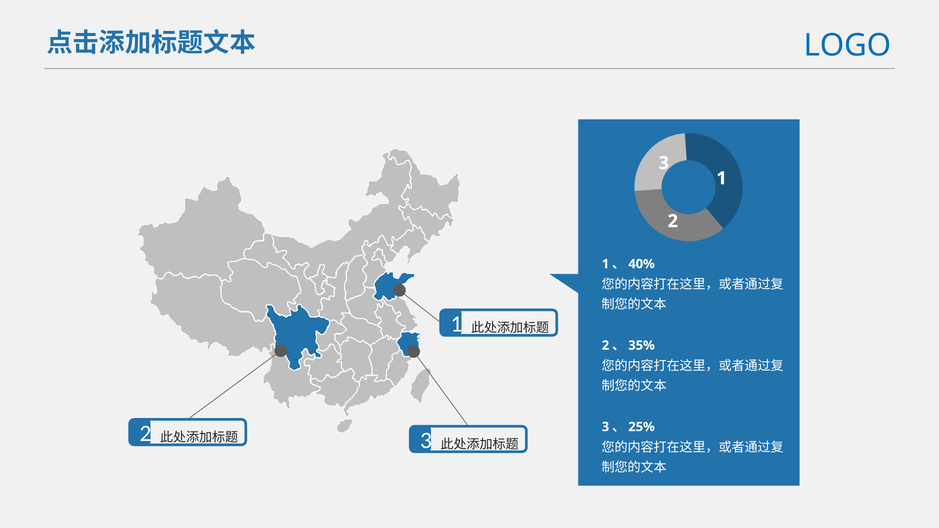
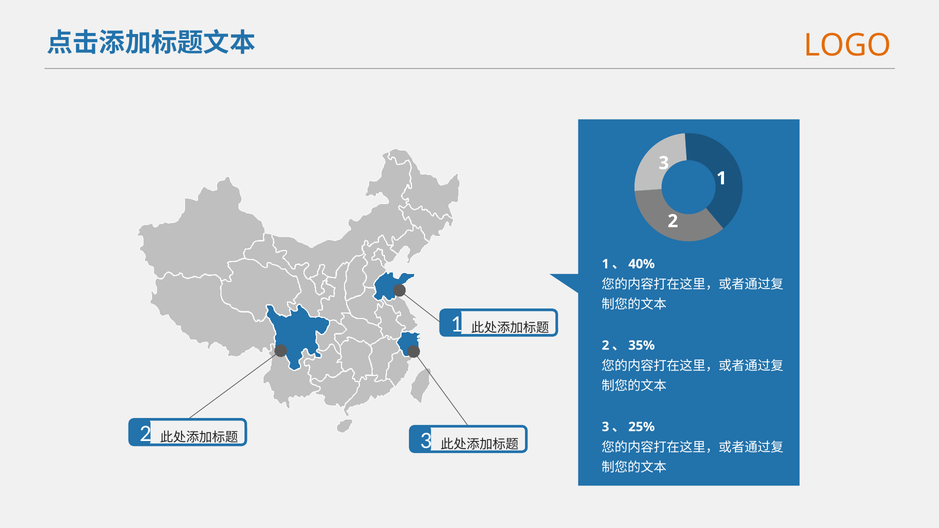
LOGO colour: blue -> orange
